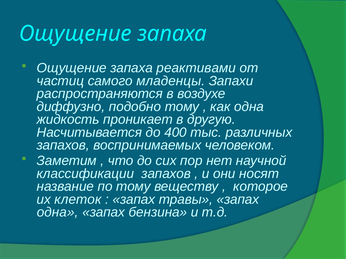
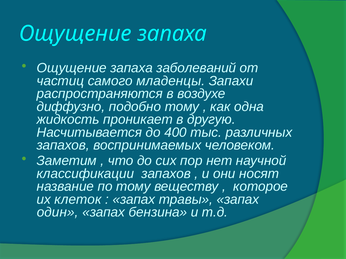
реактивами: реактивами -> заболеваний
одна at (58, 213): одна -> один
